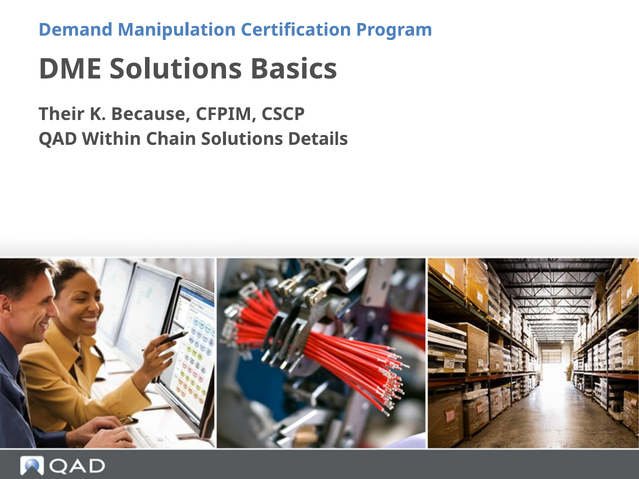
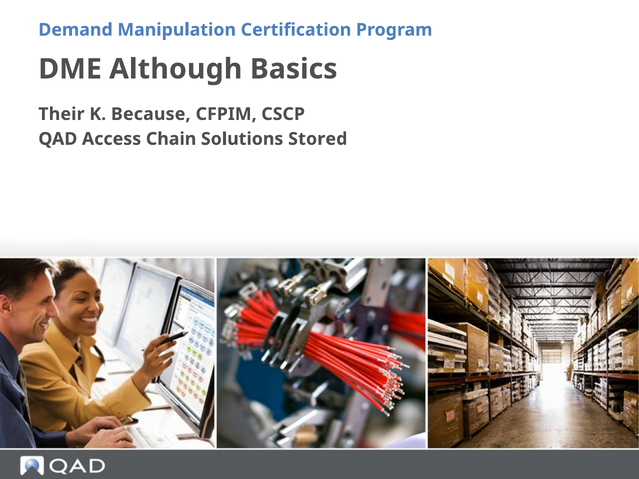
DME Solutions: Solutions -> Although
Within: Within -> Access
Details: Details -> Stored
